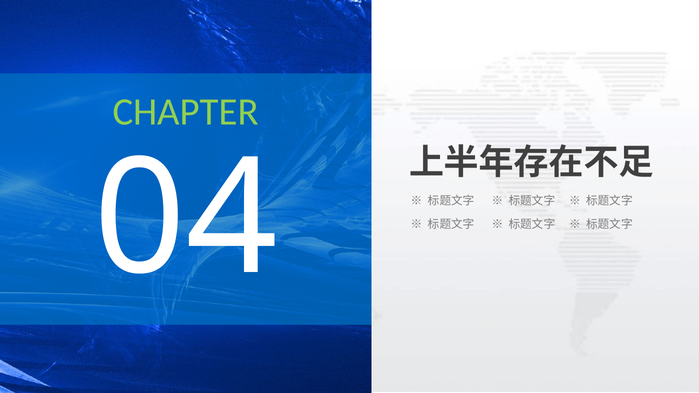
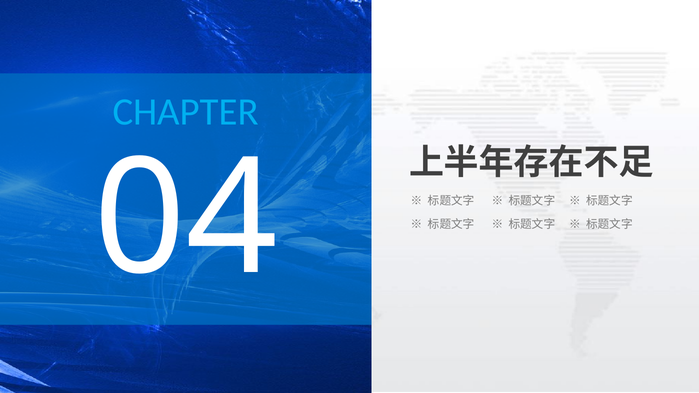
CHAPTER colour: light green -> light blue
